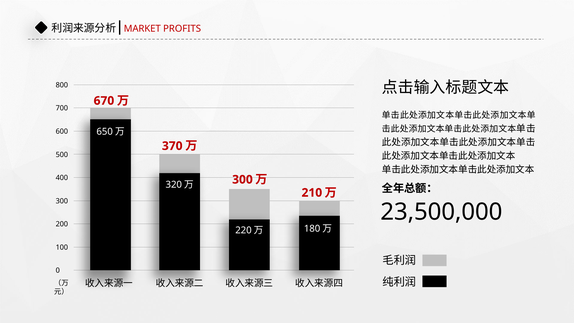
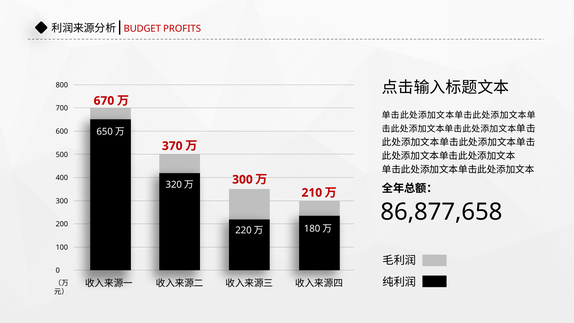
MARKET: MARKET -> BUDGET
23,500,000: 23,500,000 -> 86,877,658
